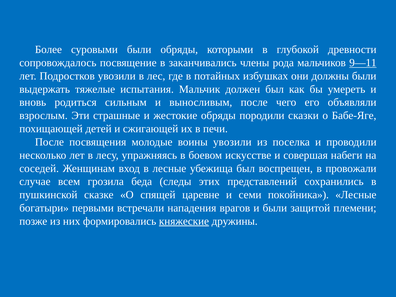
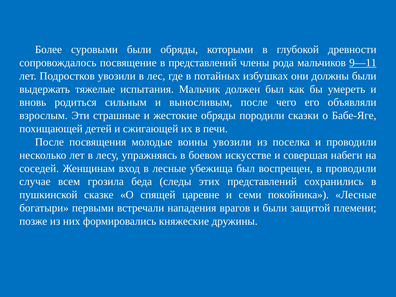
в заканчивались: заканчивались -> представлений
в провожали: провожали -> проводили
княжеские underline: present -> none
